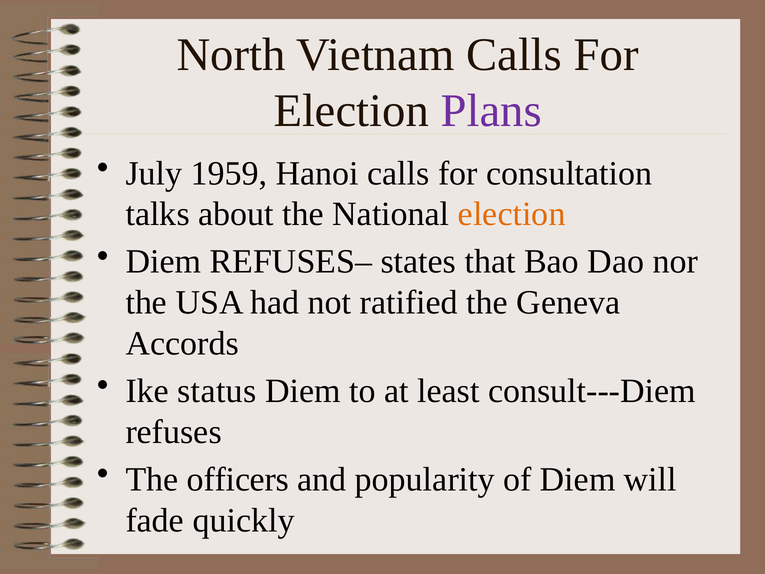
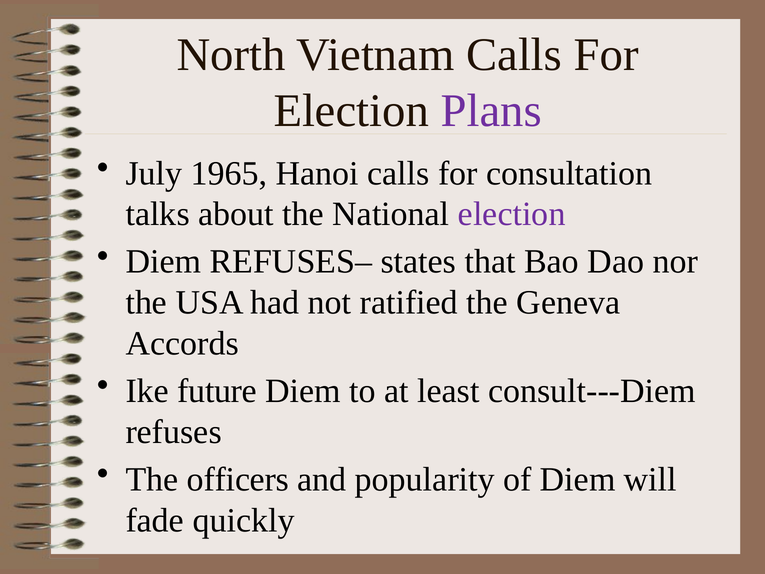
1959: 1959 -> 1965
election at (512, 214) colour: orange -> purple
status: status -> future
